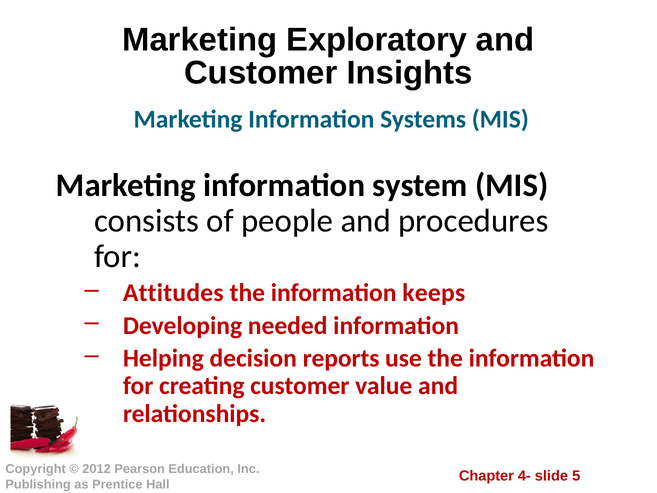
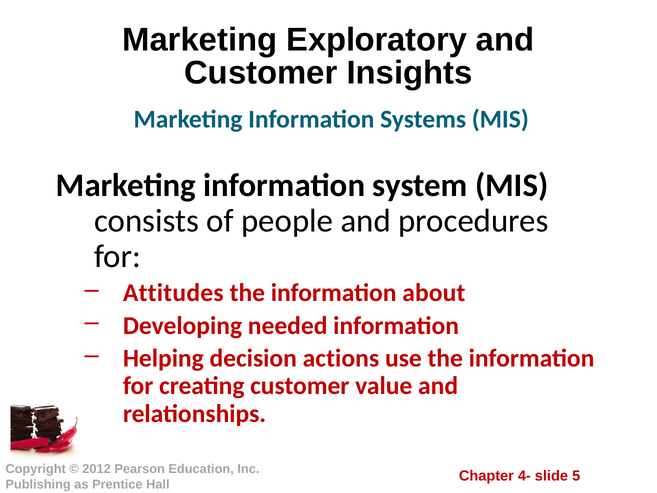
keeps: keeps -> about
reports: reports -> actions
